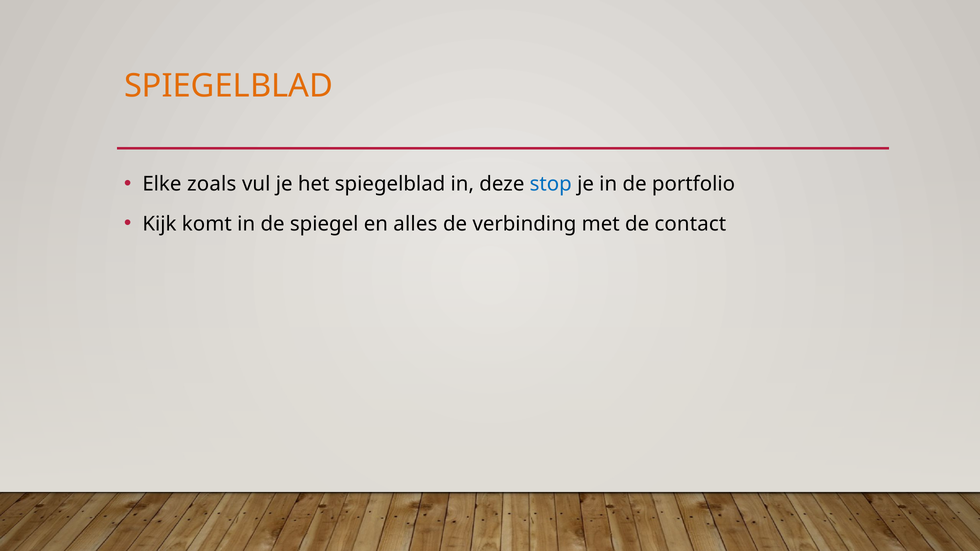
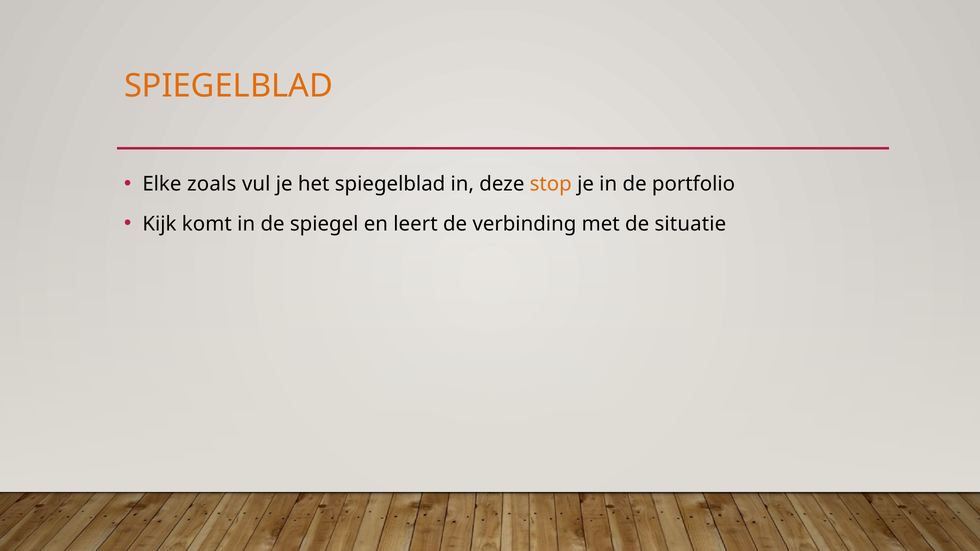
stop colour: blue -> orange
alles: alles -> leert
contact: contact -> situatie
